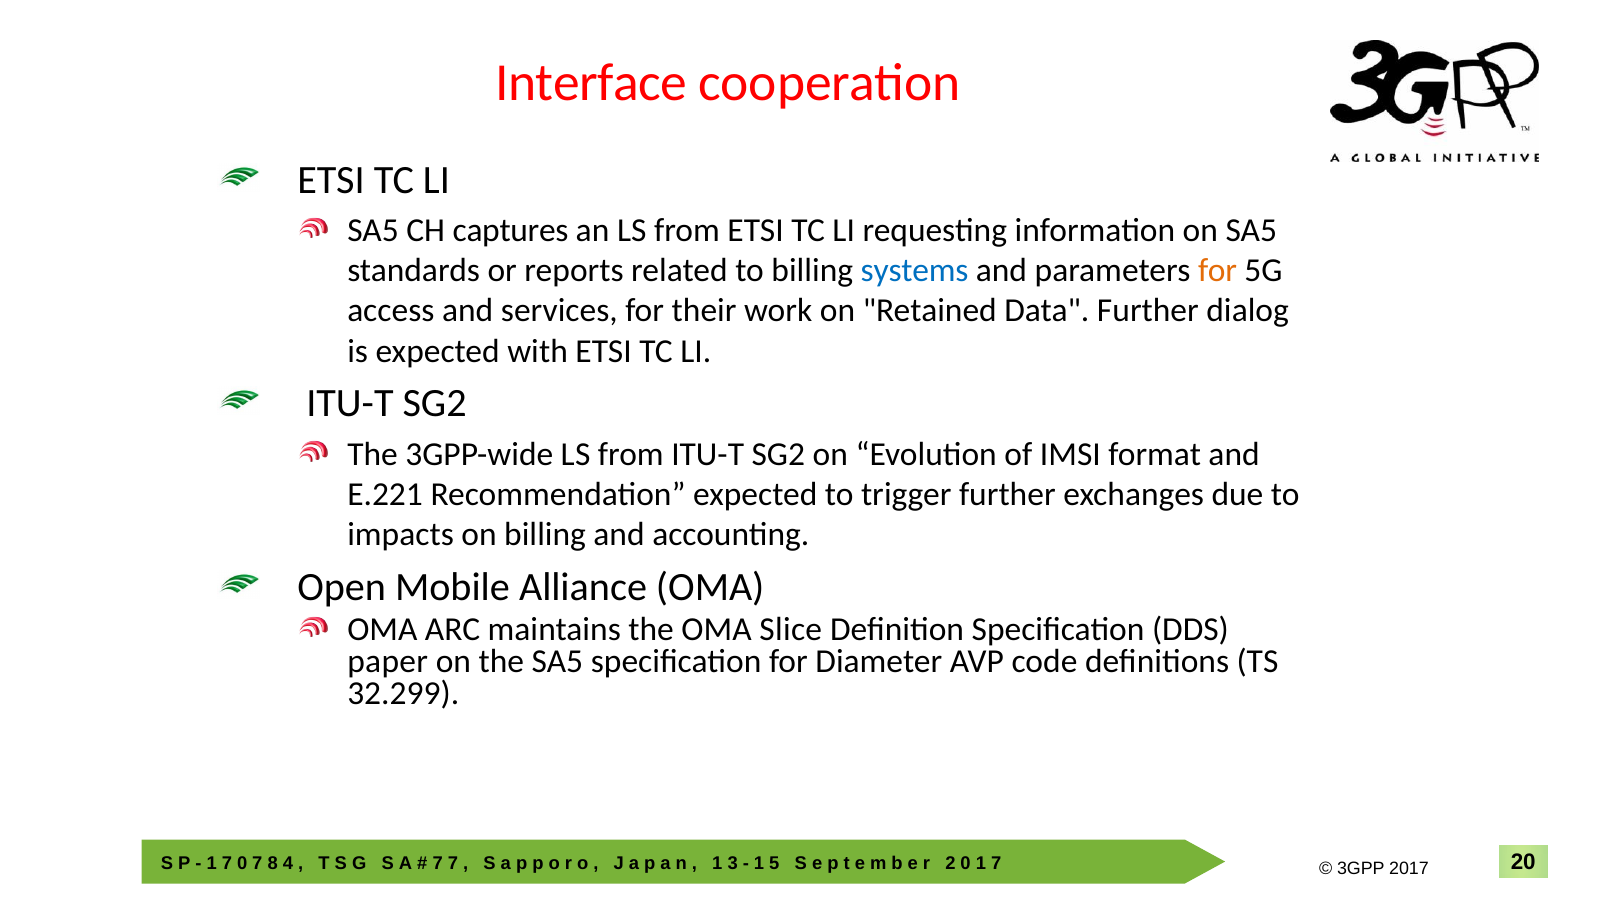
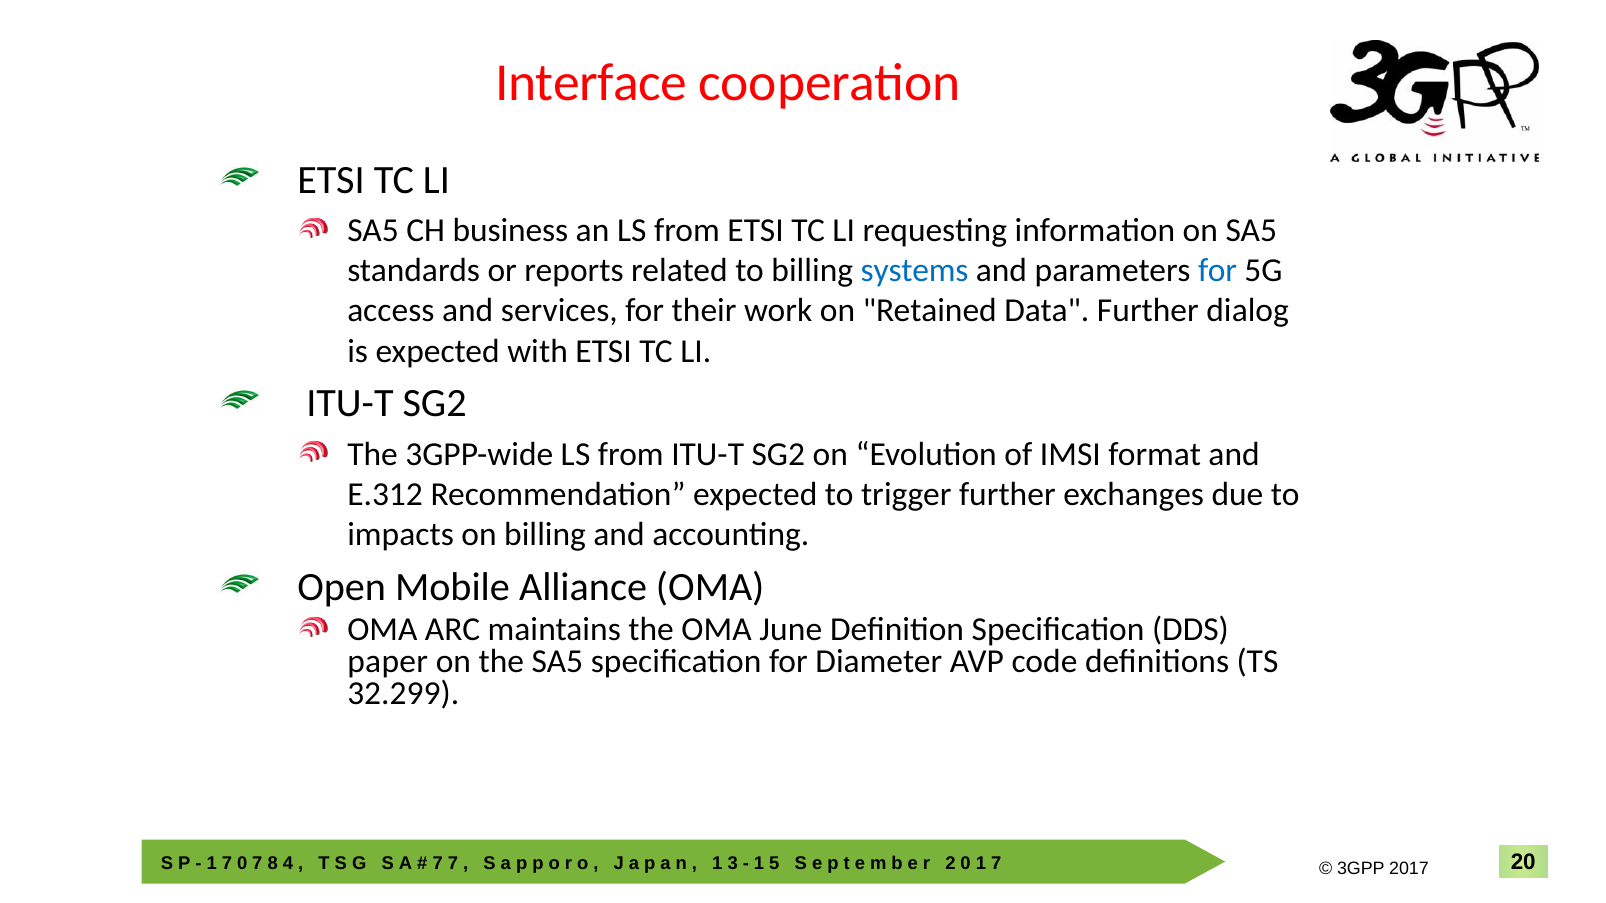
captures: captures -> business
for at (1218, 271) colour: orange -> blue
E.221: E.221 -> E.312
Slice: Slice -> June
